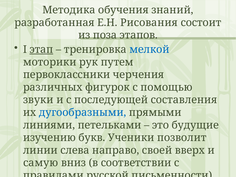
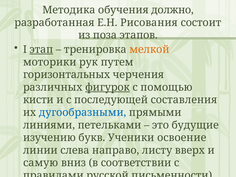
знаний: знаний -> должно
мелкой colour: blue -> orange
первоклассники: первоклассники -> горизонтальных
фигурок underline: none -> present
звуки: звуки -> кисти
позволит: позволит -> освоение
своей: своей -> листу
